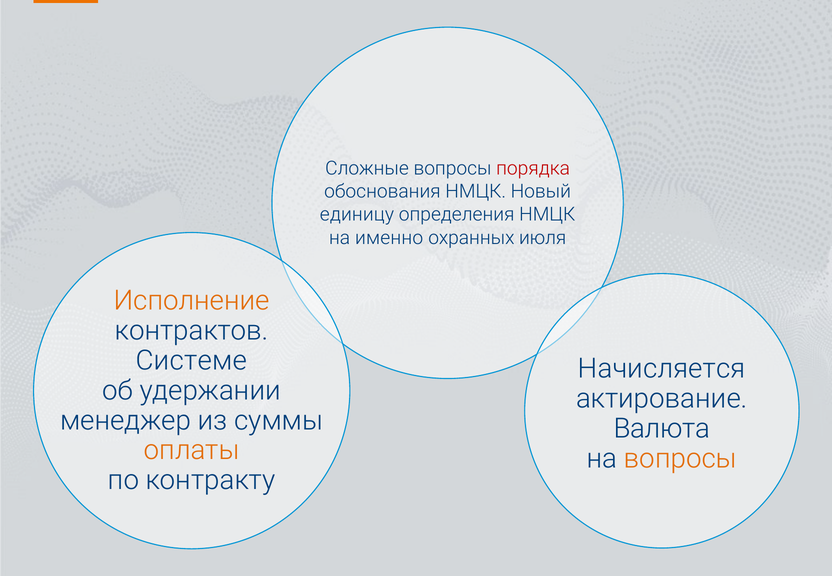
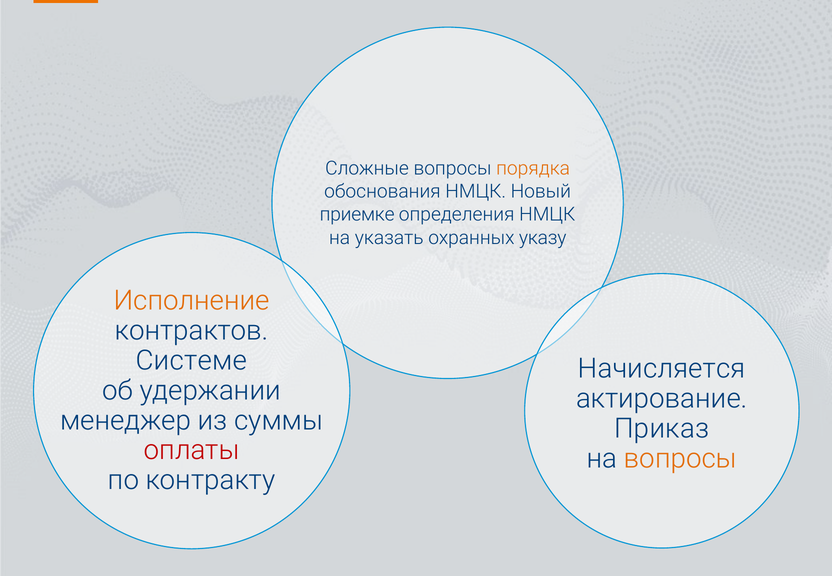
порядка colour: red -> orange
единицу: единицу -> приемке
именно: именно -> указать
июля: июля -> указу
Валюта: Валюта -> Приказ
оплаты colour: orange -> red
